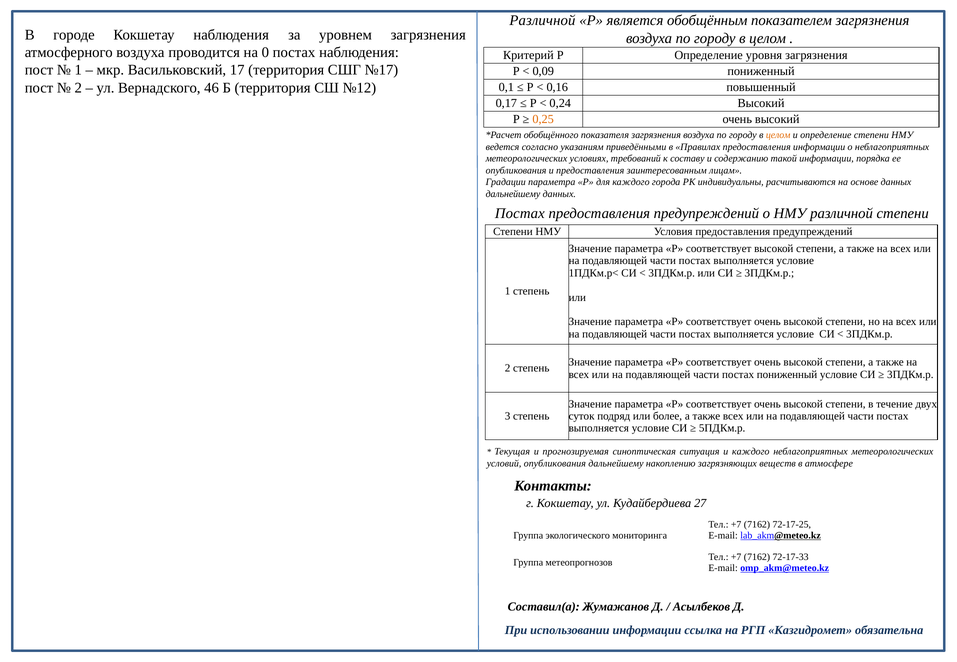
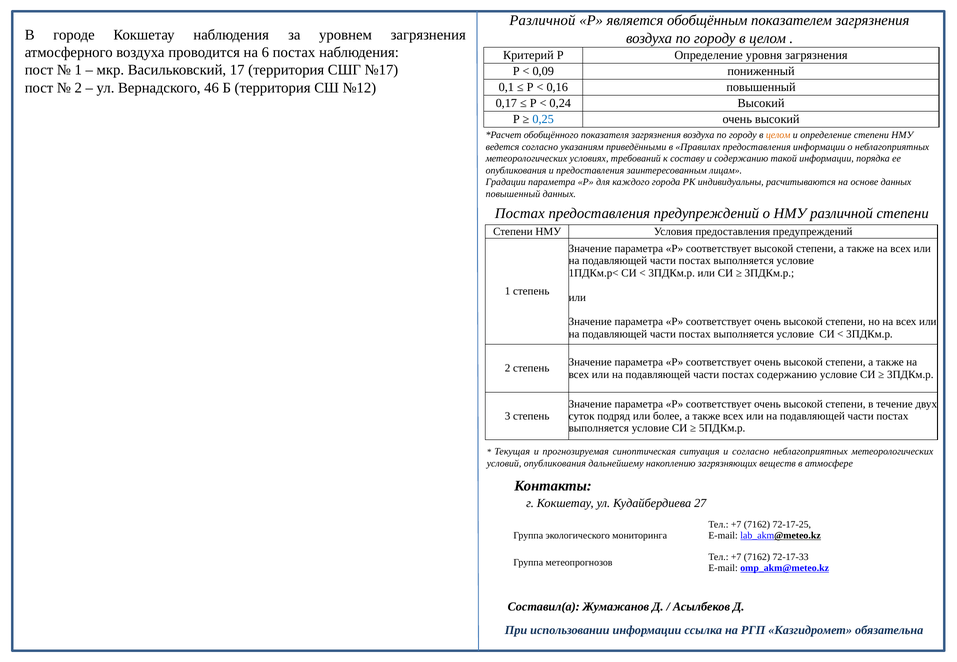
0: 0 -> 6
0,25 colour: orange -> blue
дальнейшему at (513, 194): дальнейшему -> повышенный
постах пониженный: пониженный -> содержанию
и каждого: каждого -> согласно
